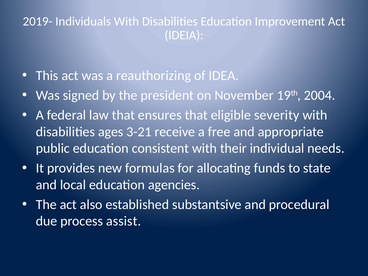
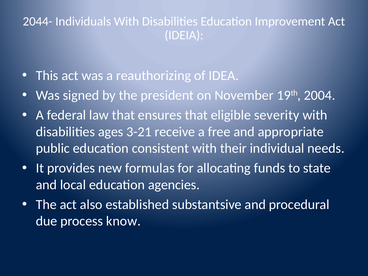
2019-: 2019- -> 2044-
assist: assist -> know
